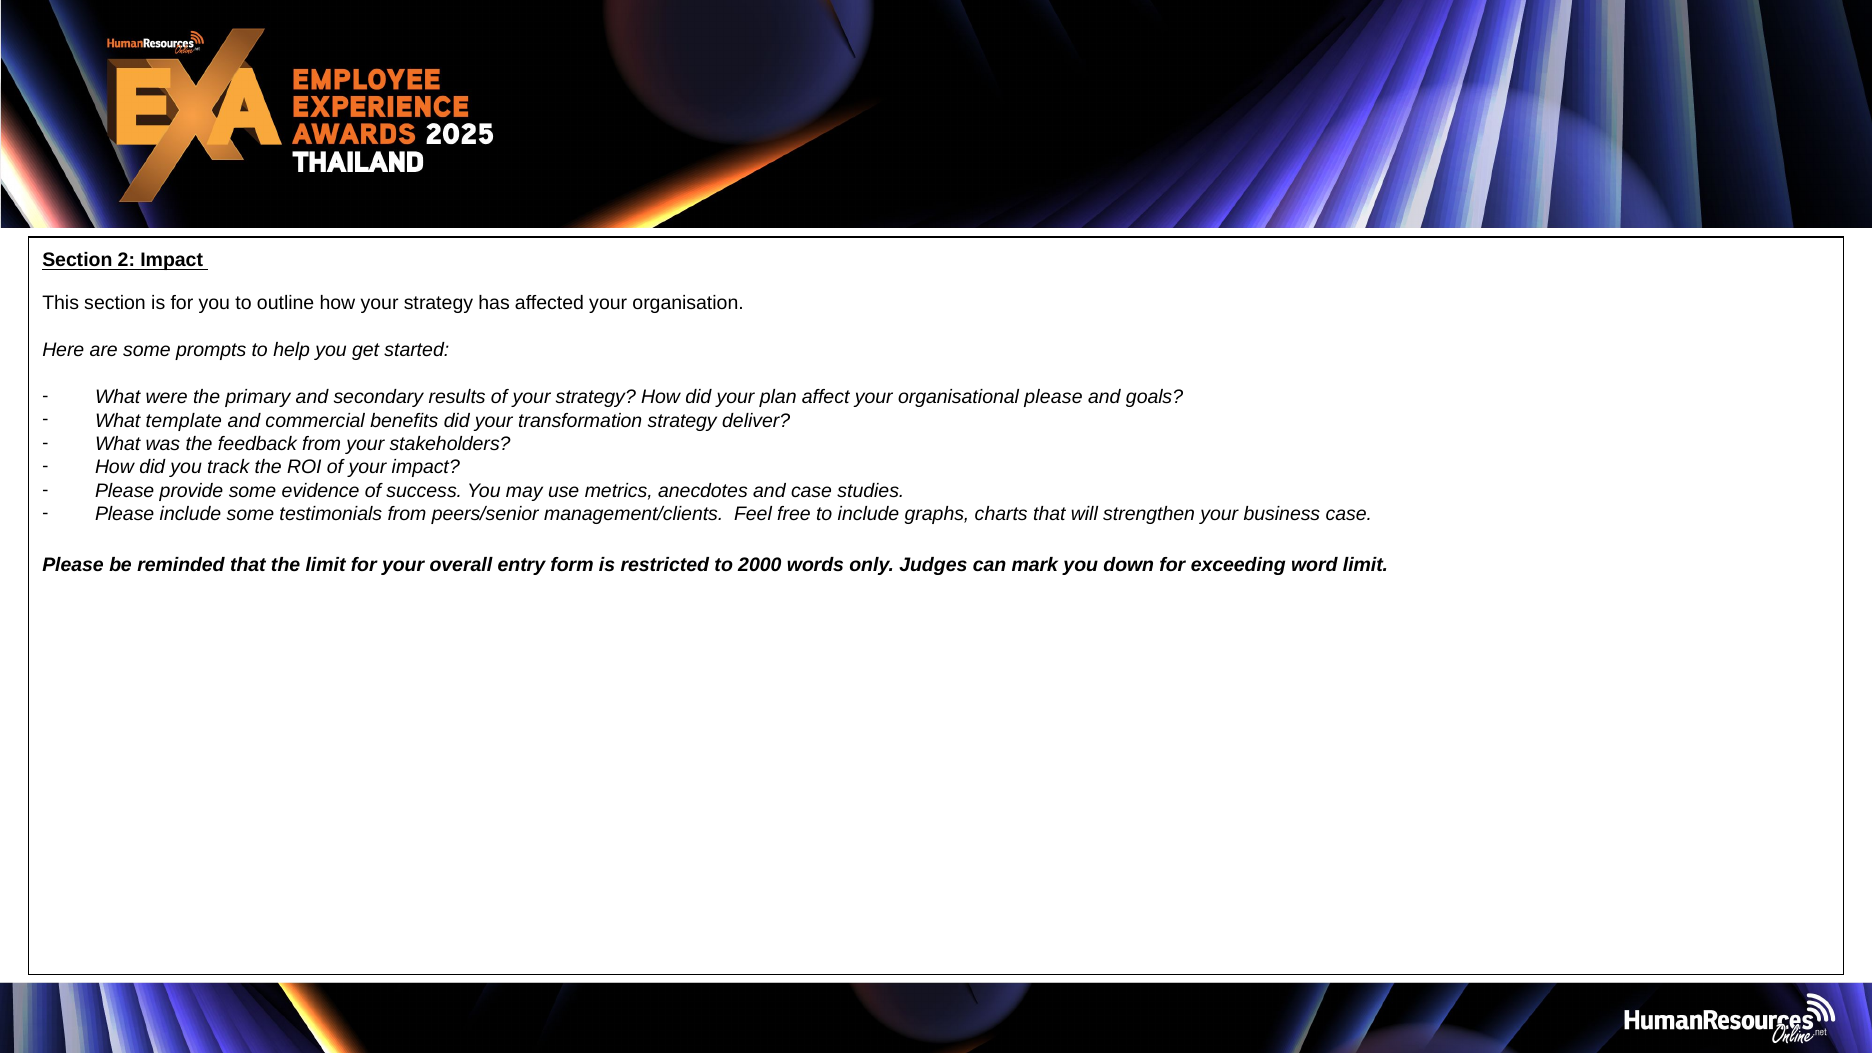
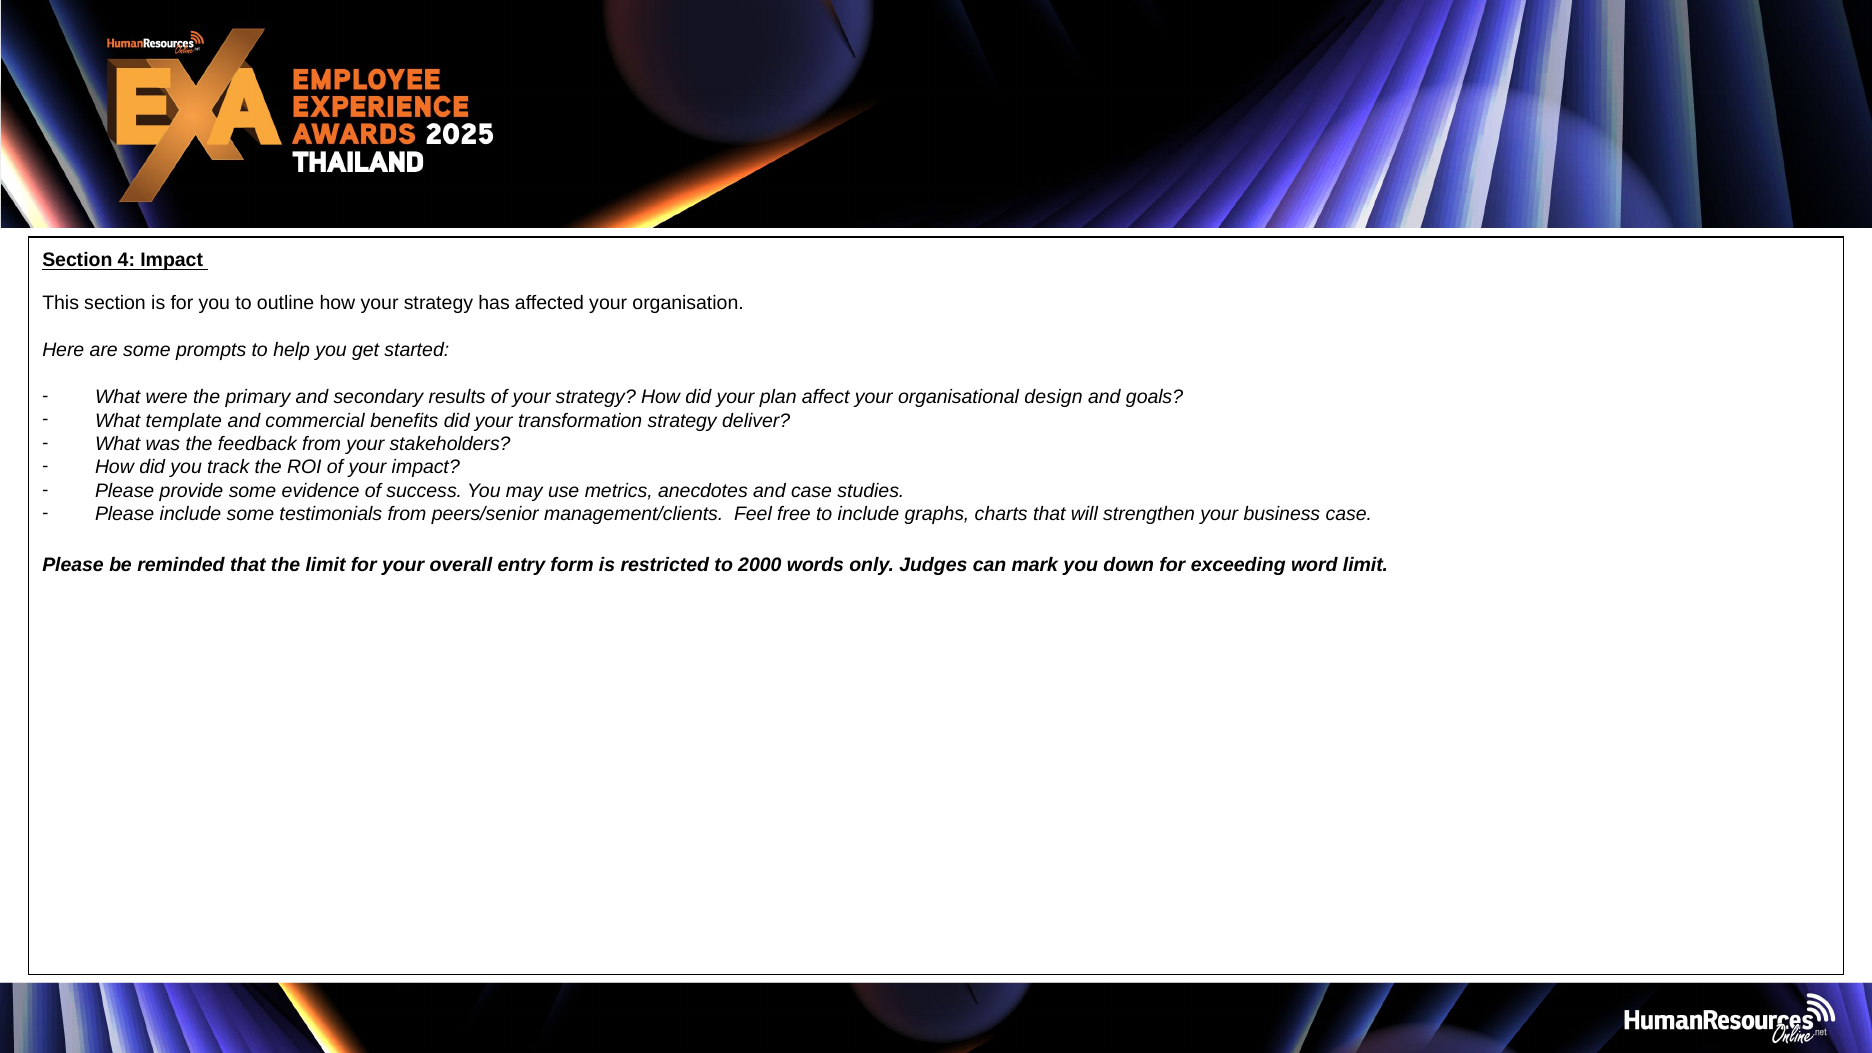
2: 2 -> 4
organisational please: please -> design
